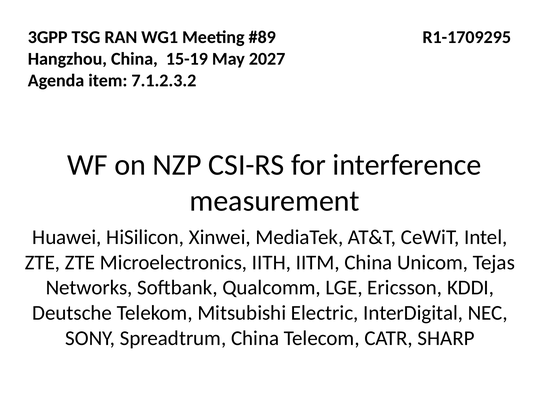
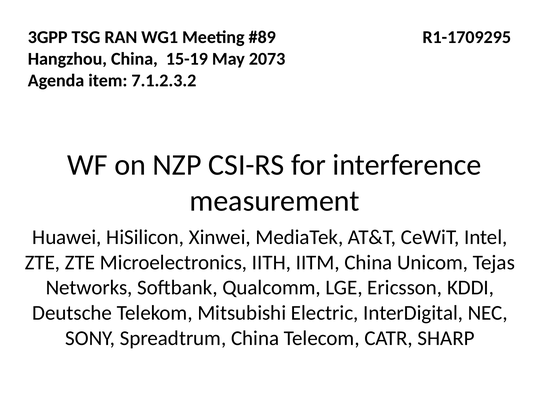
2027: 2027 -> 2073
